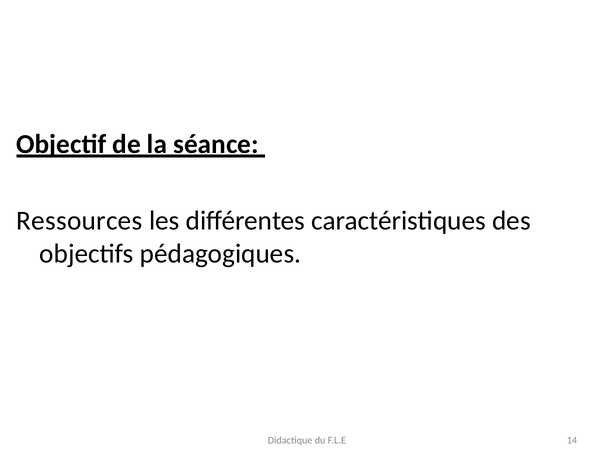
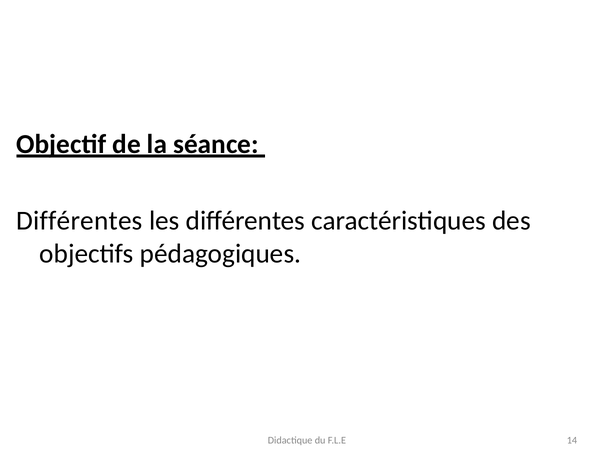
Ressources at (79, 221): Ressources -> Différentes
